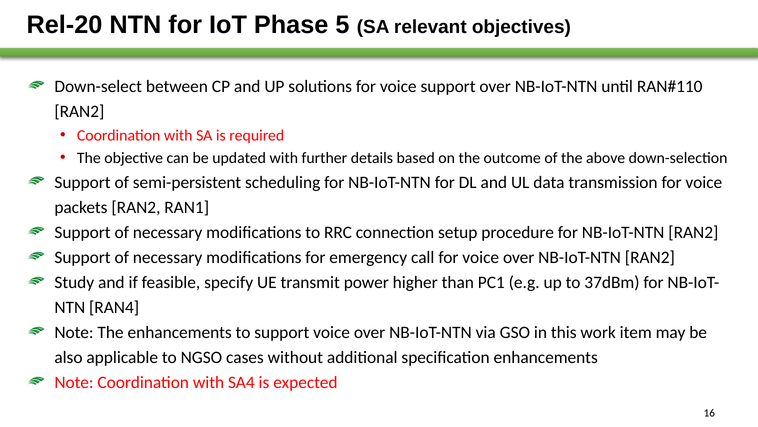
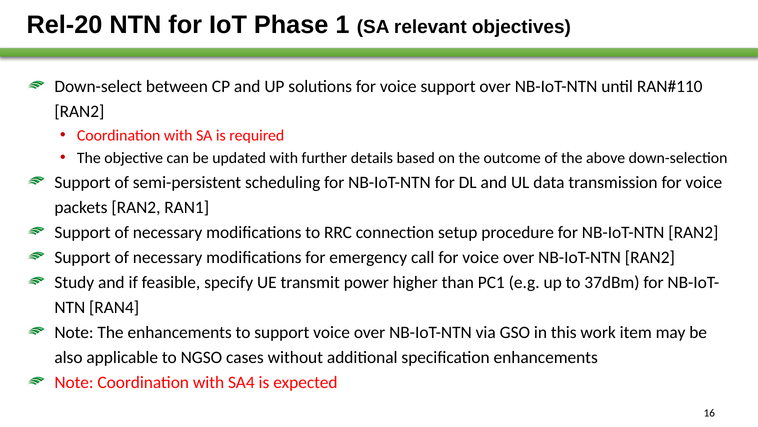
5: 5 -> 1
